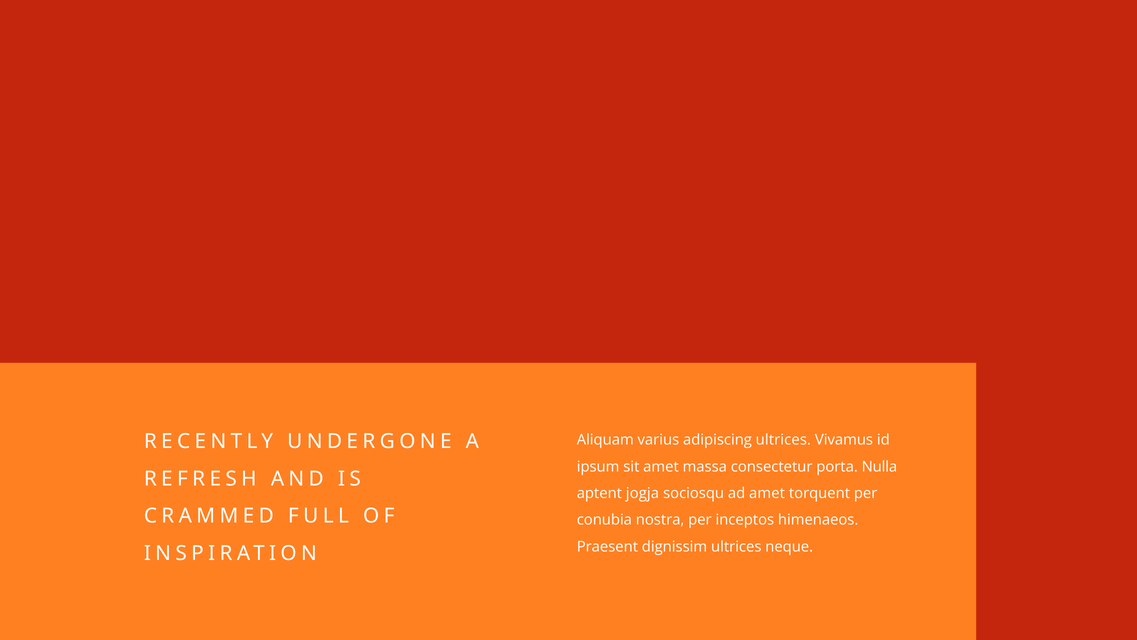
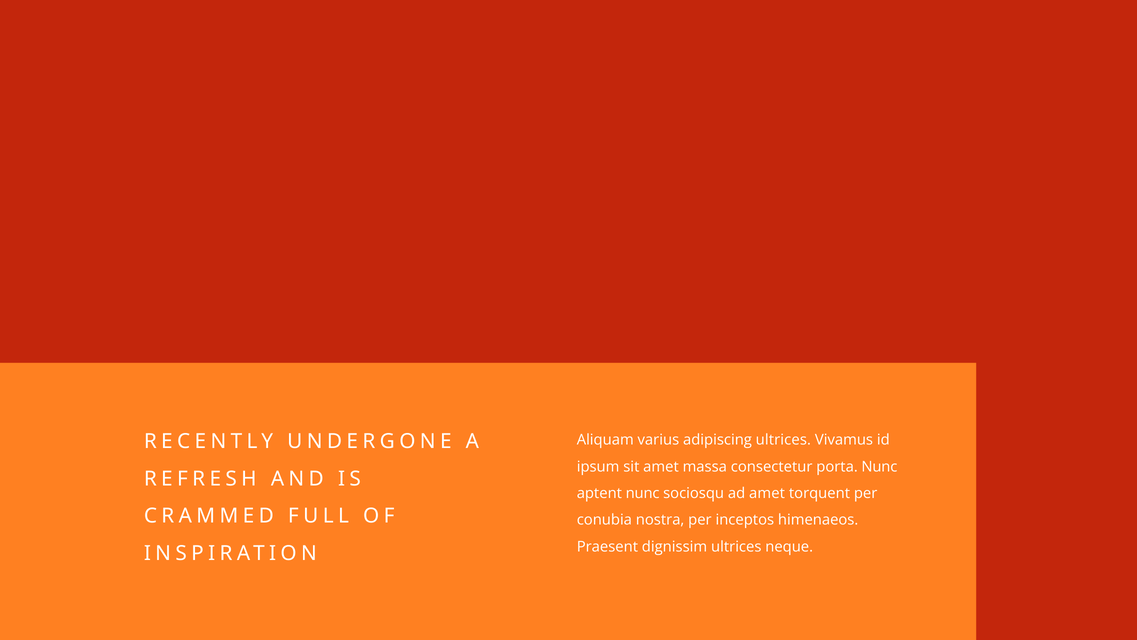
porta Nulla: Nulla -> Nunc
aptent jogja: jogja -> nunc
